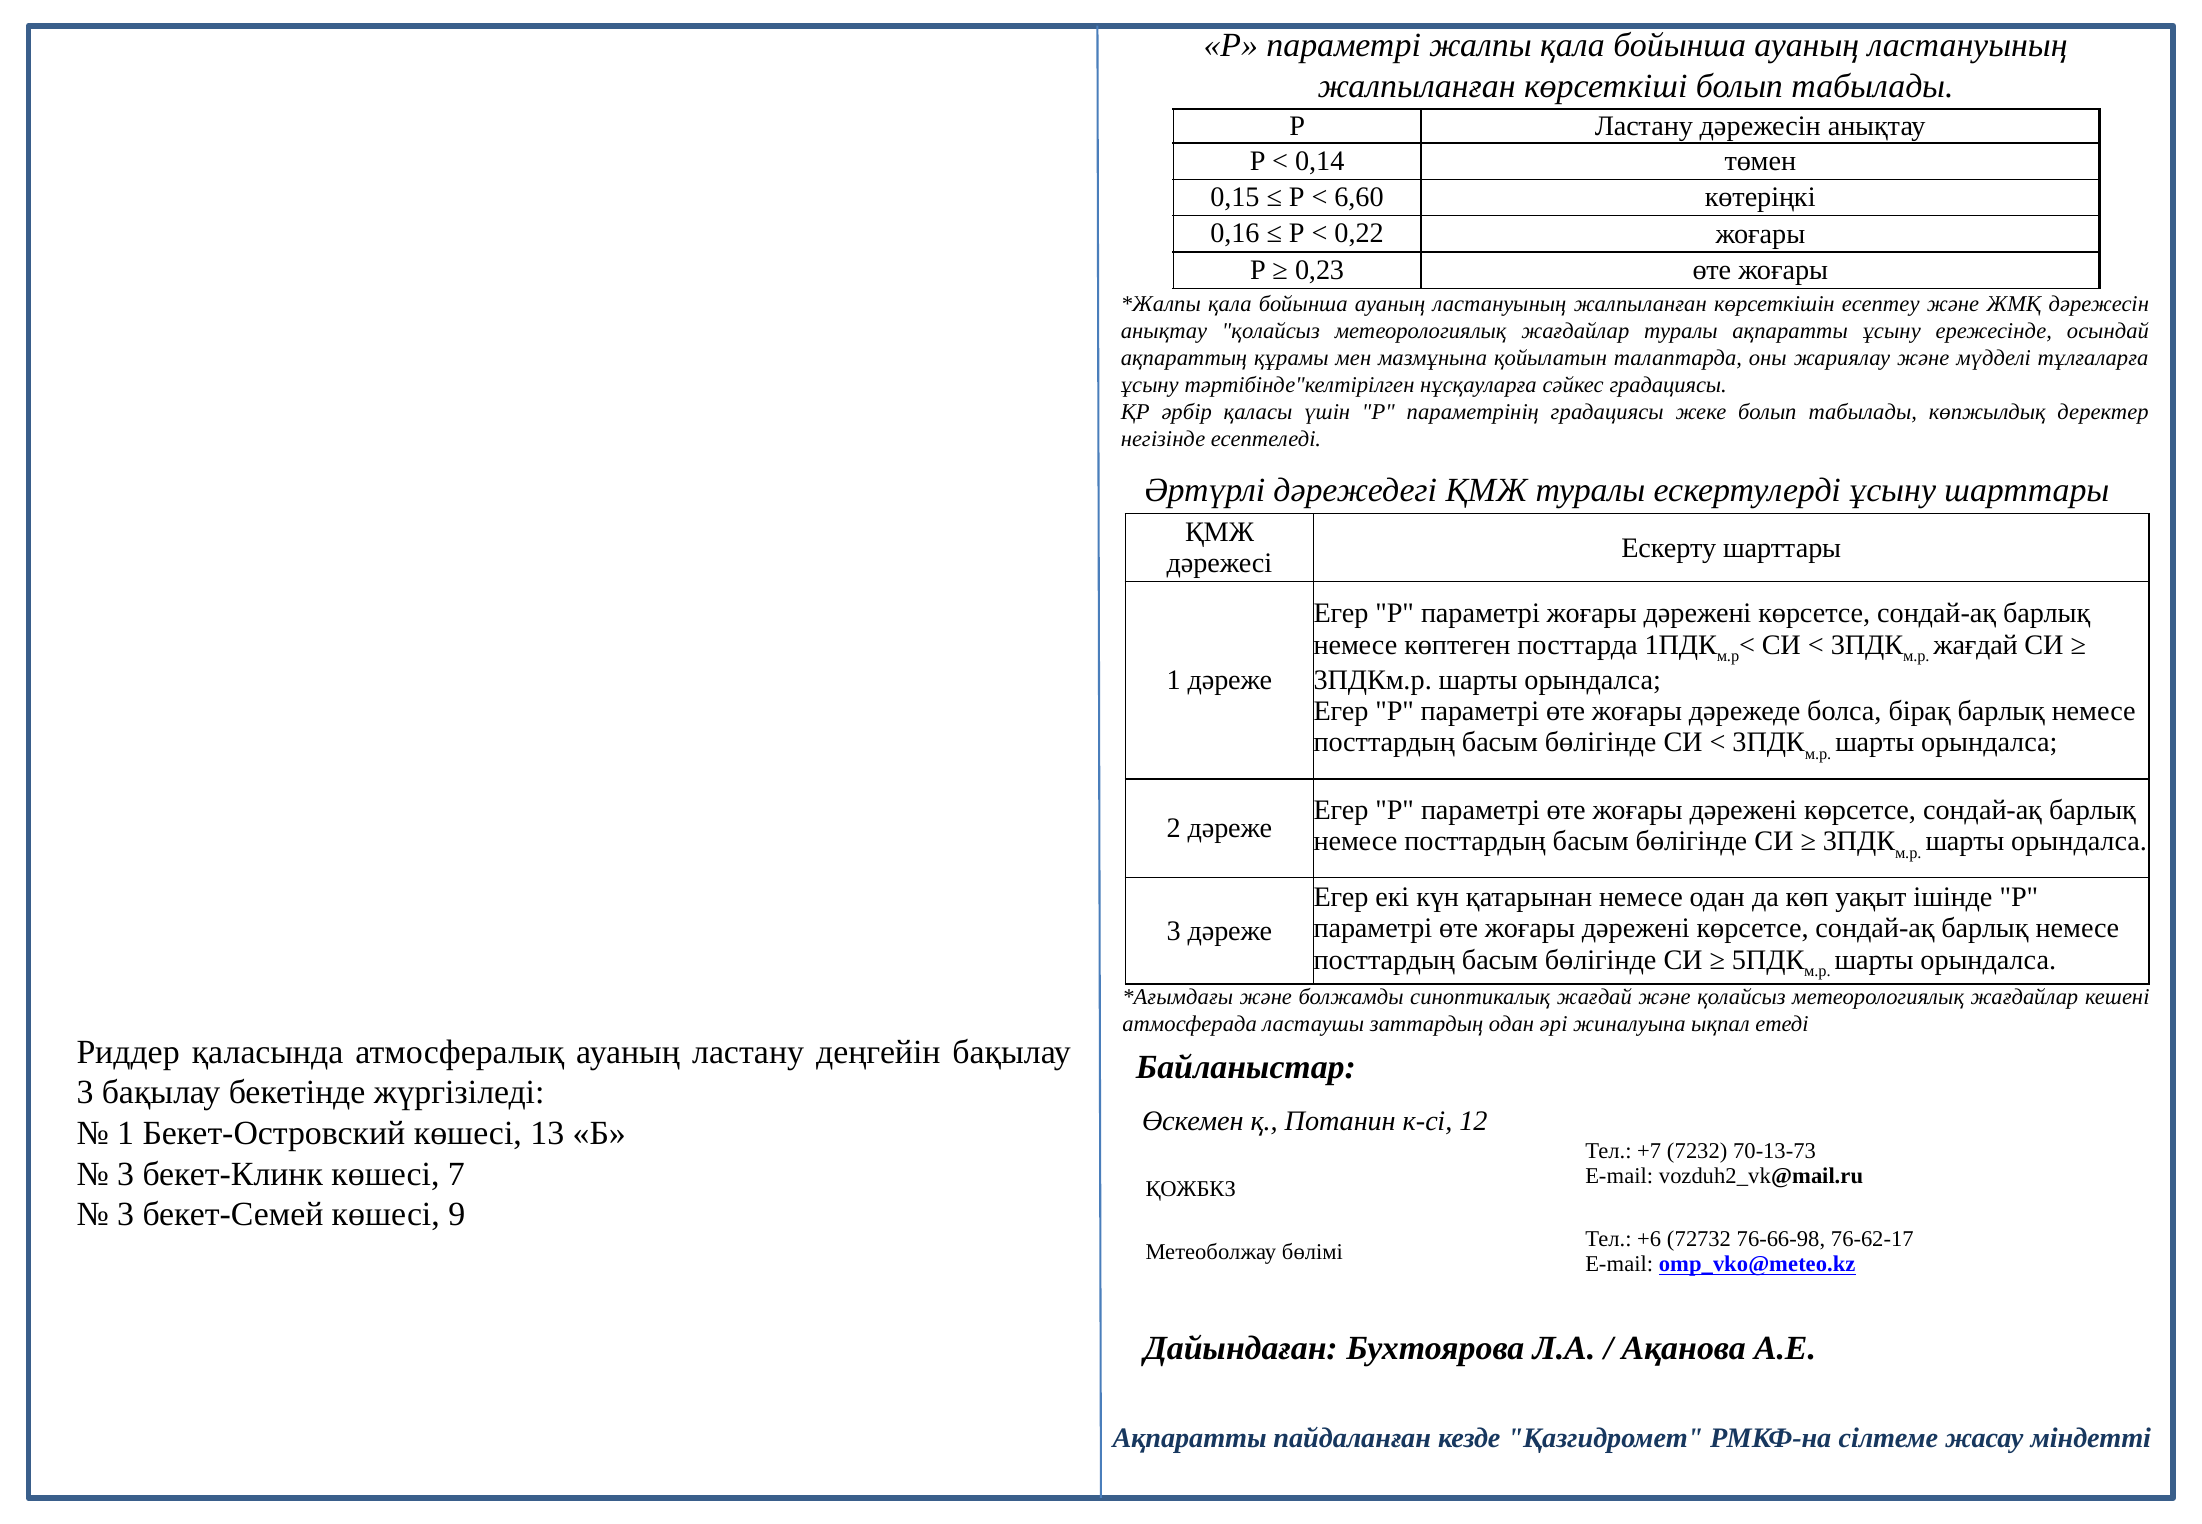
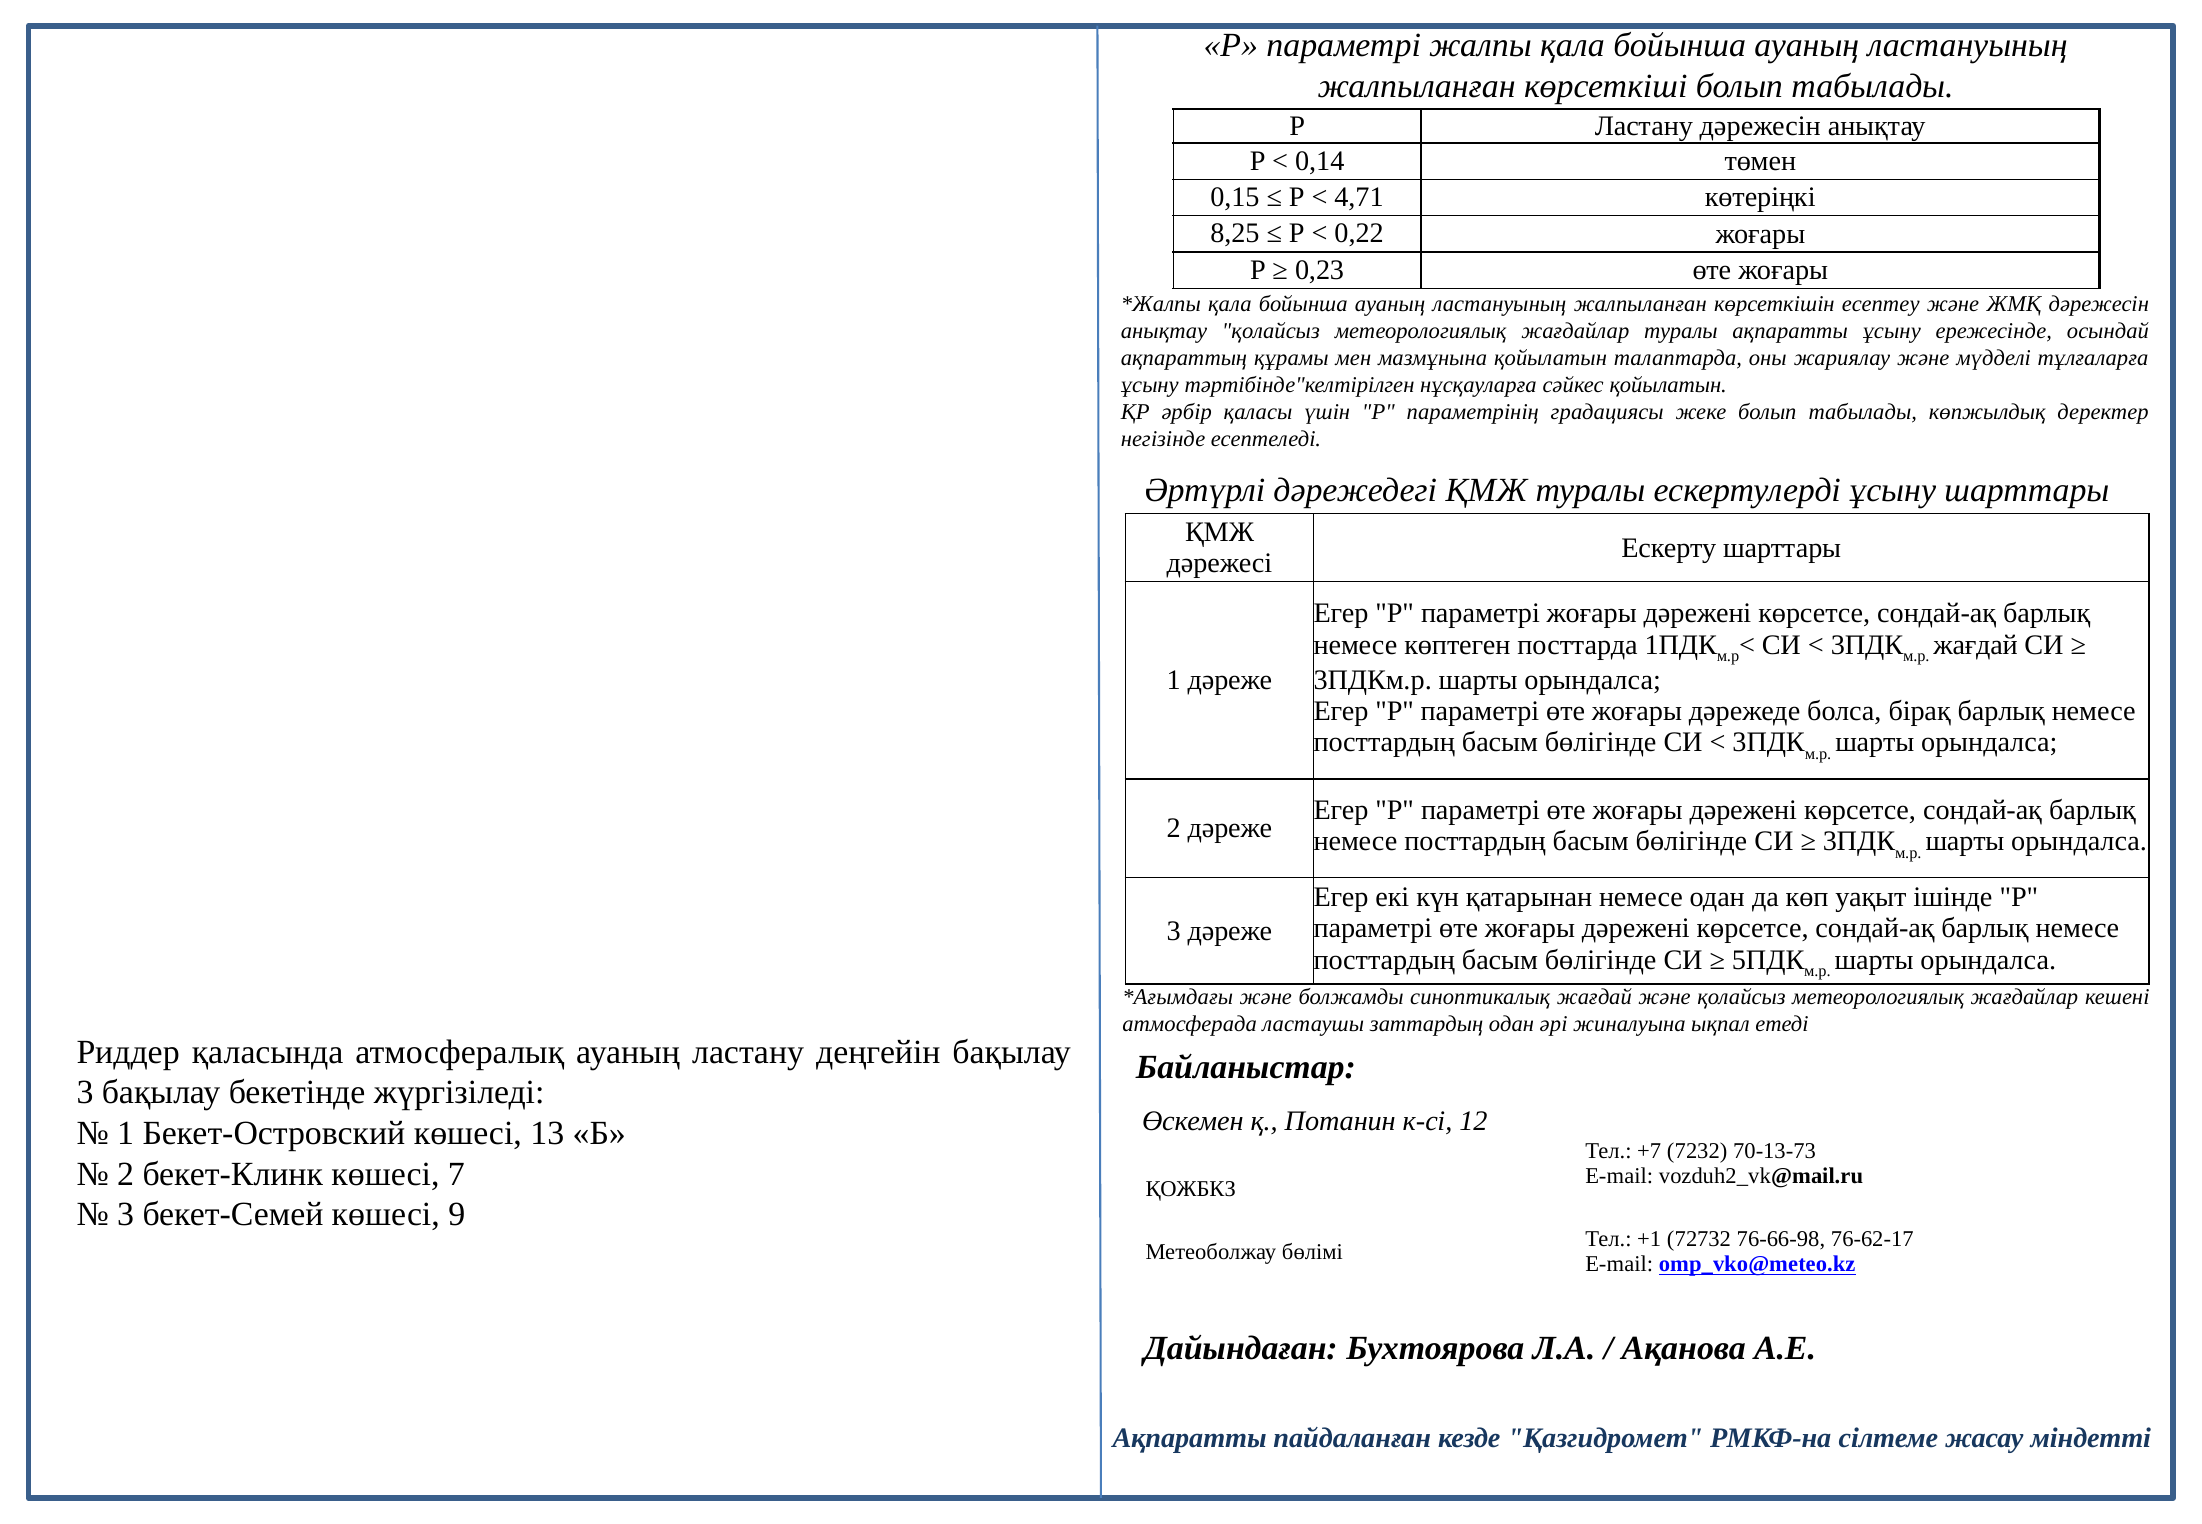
6,60: 6,60 -> 4,71
0,16: 0,16 -> 8,25
сәйкес градациясы: градациясы -> қойылатын
3 at (126, 1174): 3 -> 2
+6: +6 -> +1
